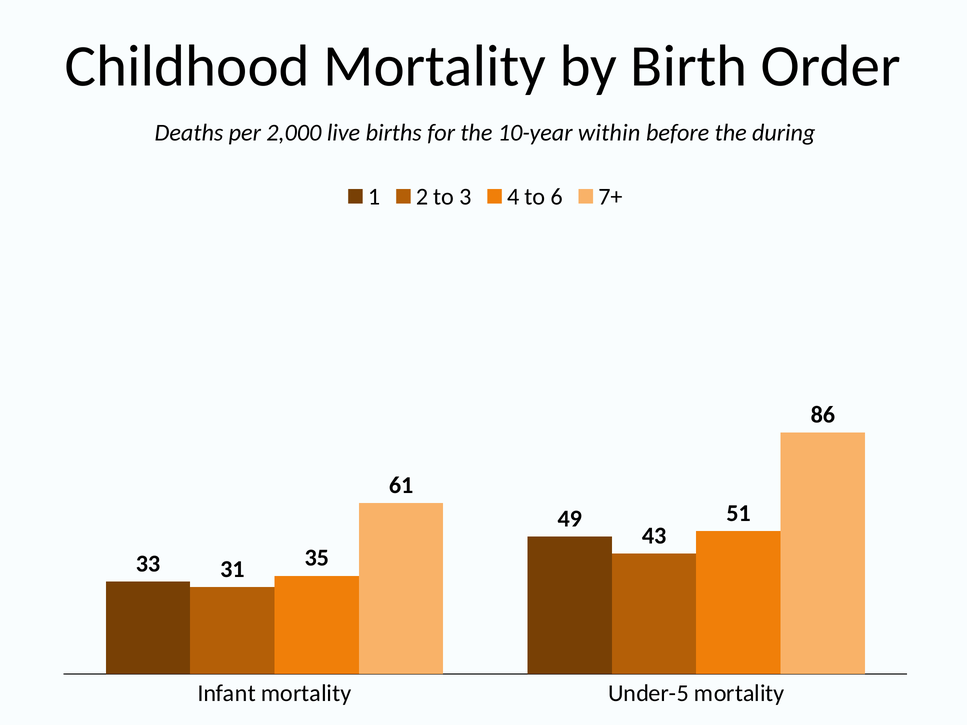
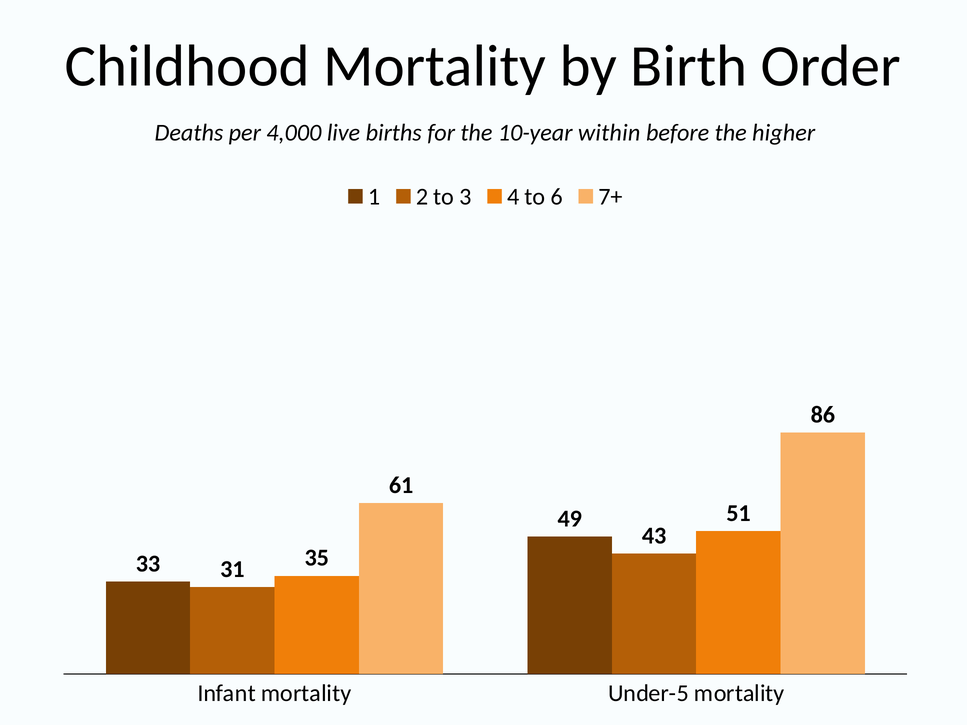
2,000: 2,000 -> 4,000
during: during -> higher
